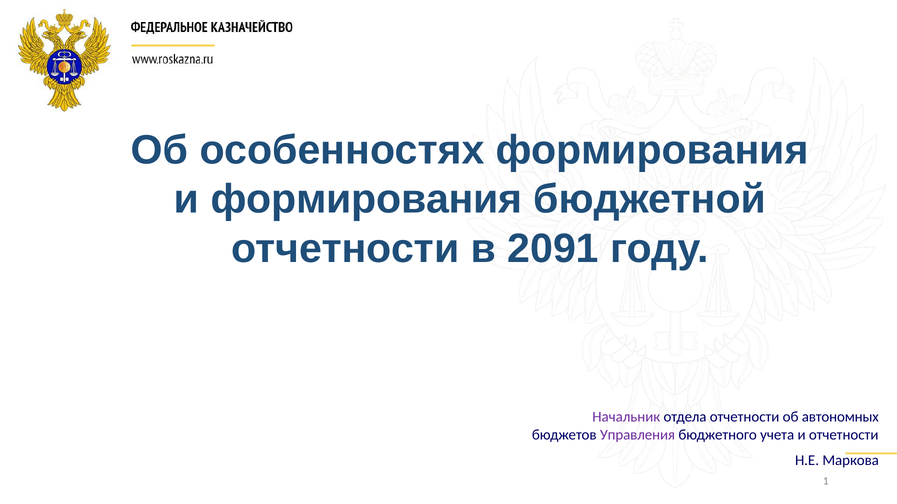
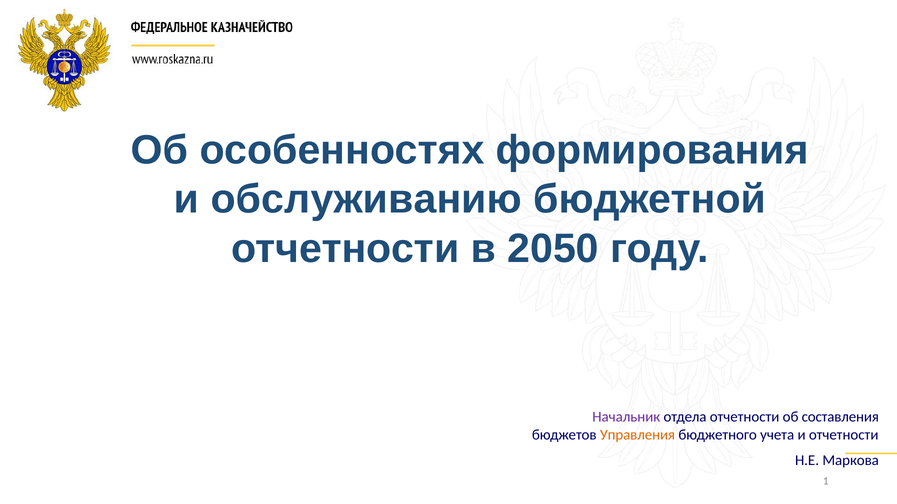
и формирования: формирования -> обслуживанию
2091: 2091 -> 2050
автономных: автономных -> составления
Управления colour: purple -> orange
